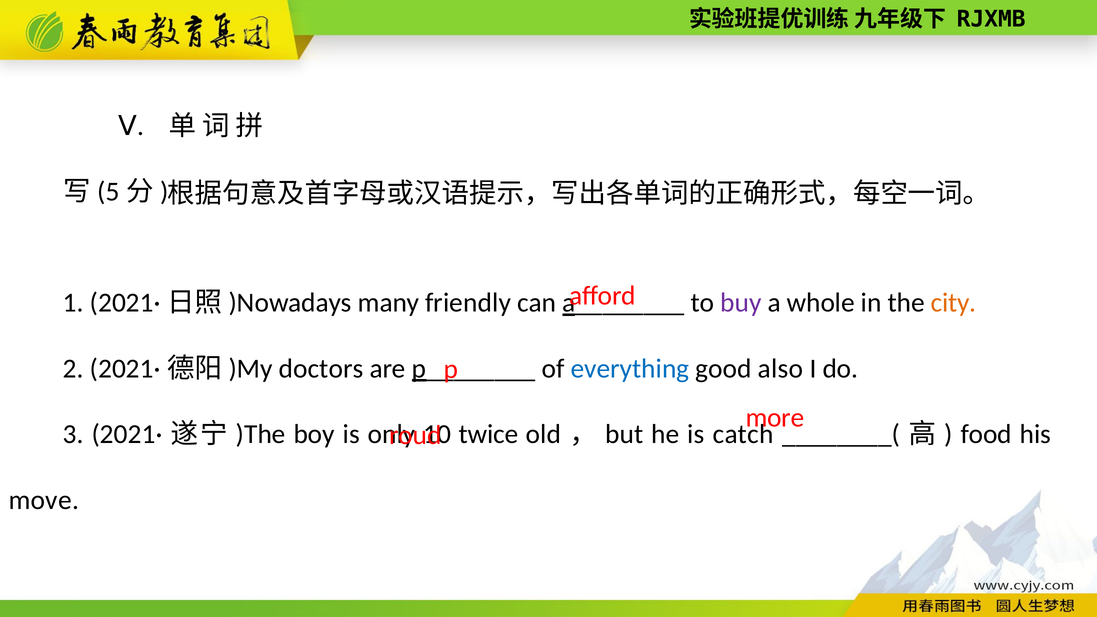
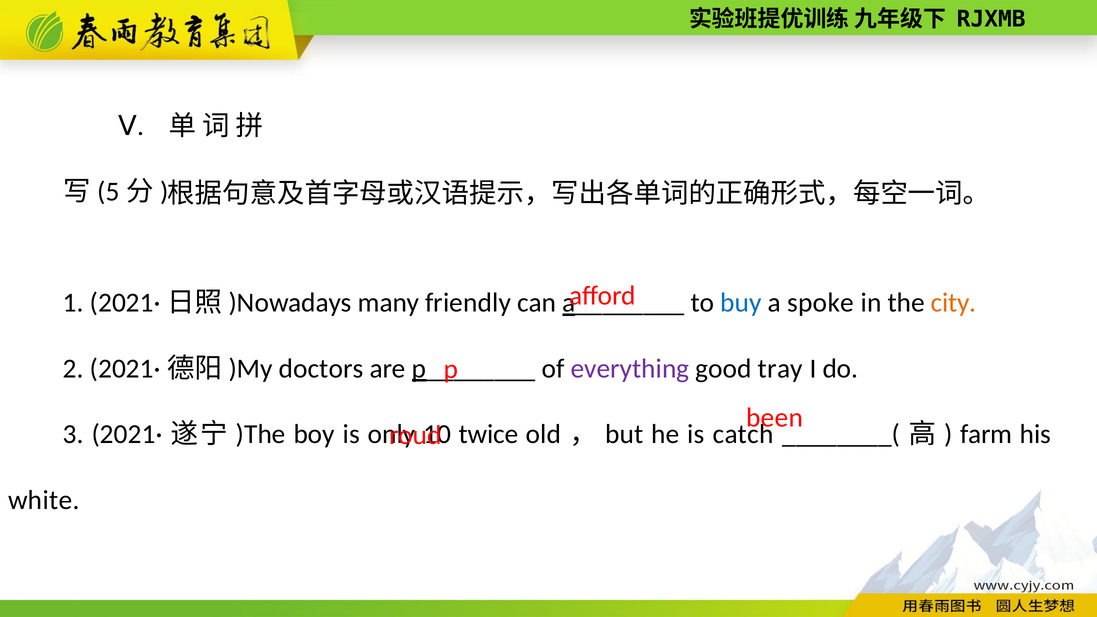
buy colour: purple -> blue
whole: whole -> spoke
everything colour: blue -> purple
also: also -> tray
more: more -> been
food: food -> farm
move: move -> white
